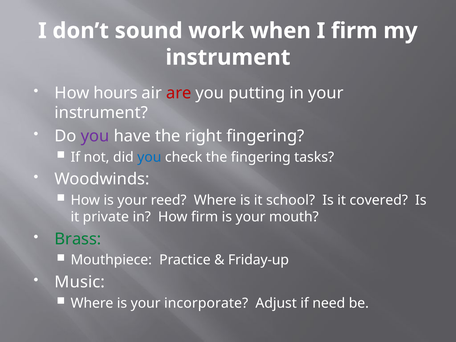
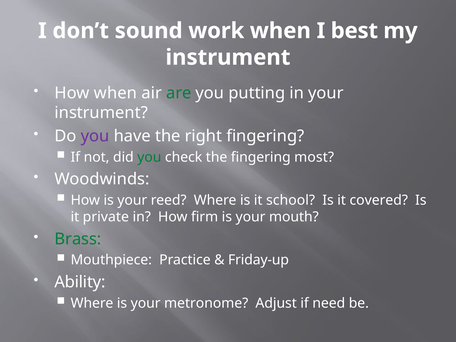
I firm: firm -> best
How hours: hours -> when
are colour: red -> green
you at (149, 157) colour: blue -> green
tasks: tasks -> most
Music: Music -> Ability
incorporate: incorporate -> metronome
